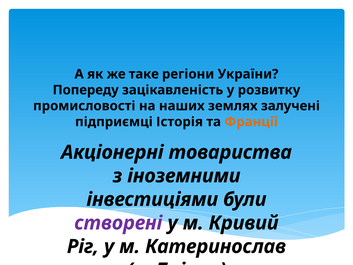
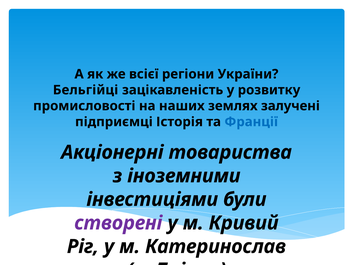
таке: таке -> всієї
Попереду: Попереду -> Бельгійці
Франції colour: orange -> blue
